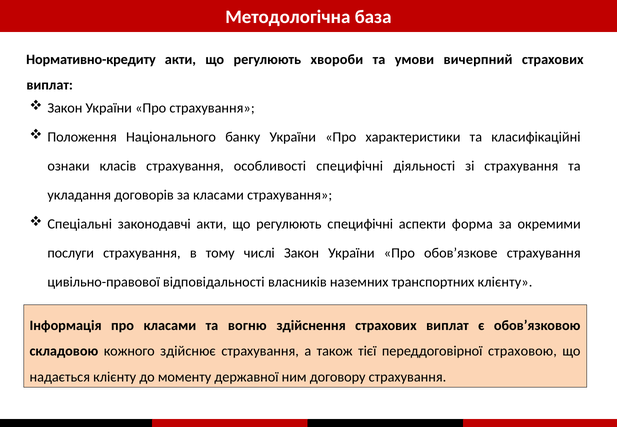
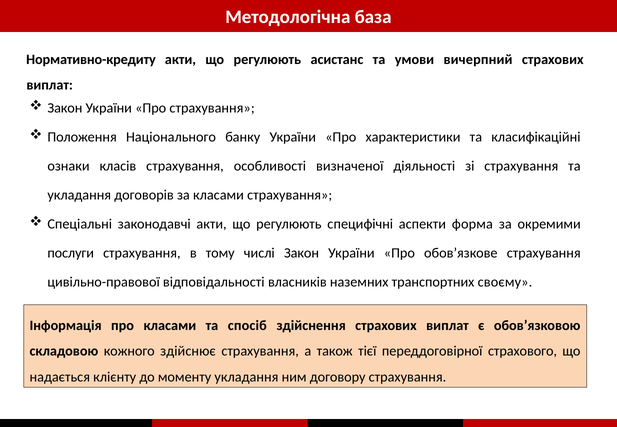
хвороби: хвороби -> асистанс
особливості специфічні: специфічні -> визначеної
транспортних клієнту: клієнту -> своєму
вогню: вогню -> спосіб
страховою: страховою -> страхового
моменту державної: державної -> укладання
